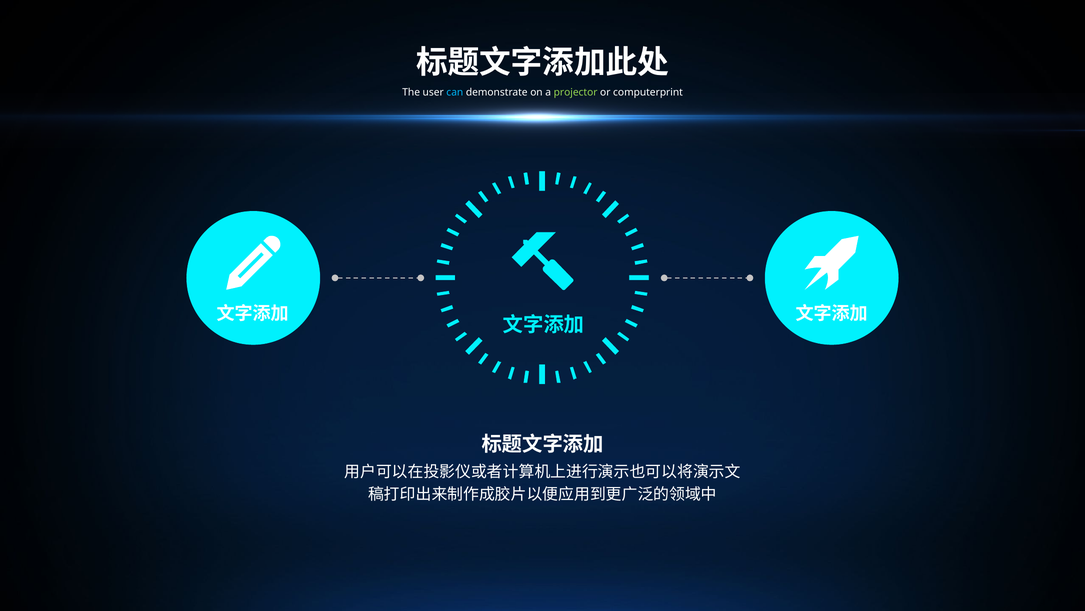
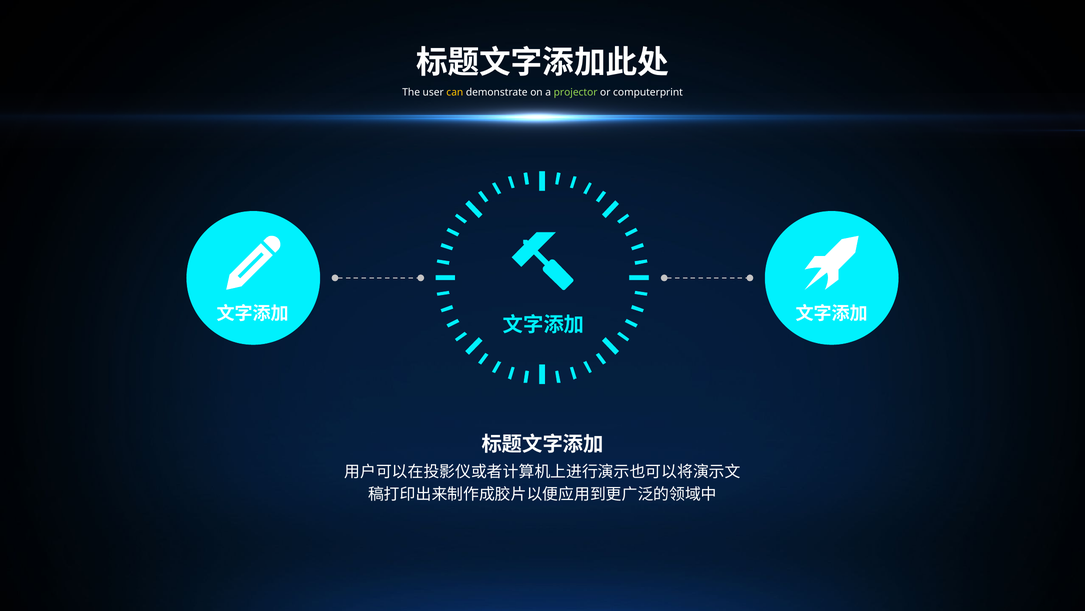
can colour: light blue -> yellow
